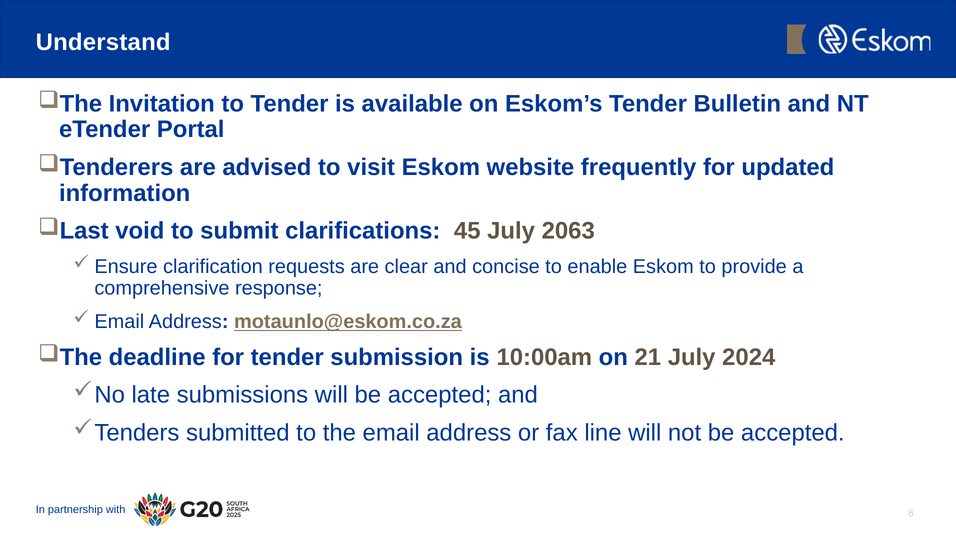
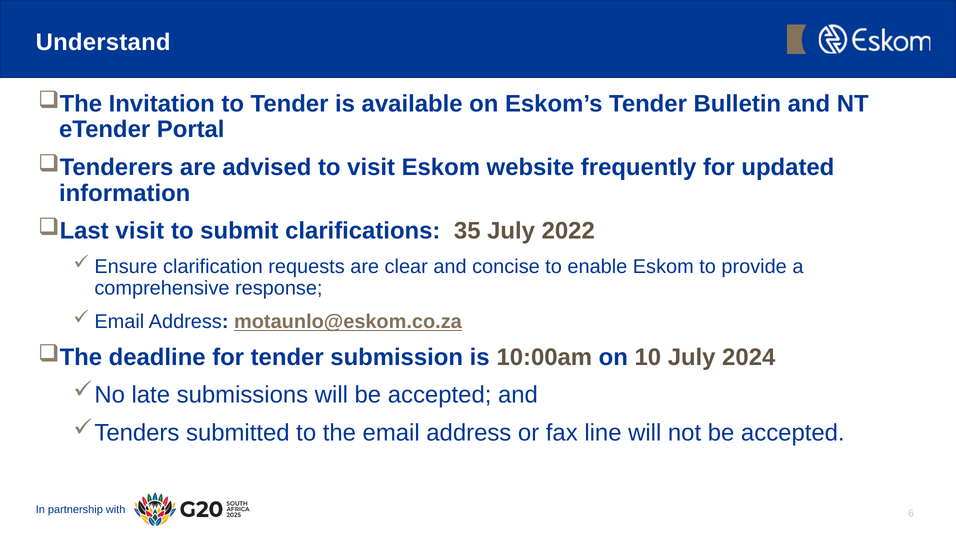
void at (140, 231): void -> visit
45: 45 -> 35
2063: 2063 -> 2022
21: 21 -> 10
